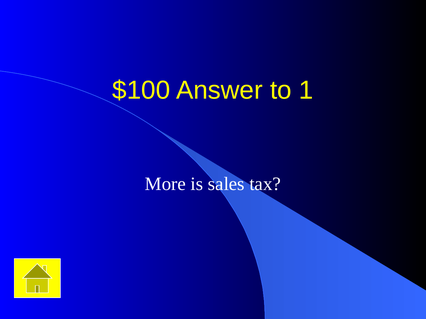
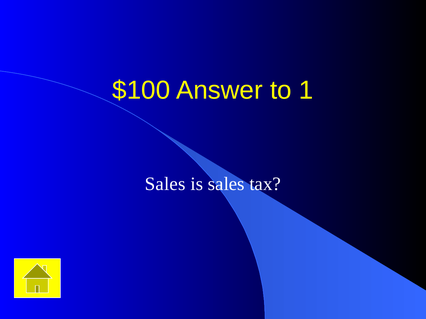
More at (165, 184): More -> Sales
